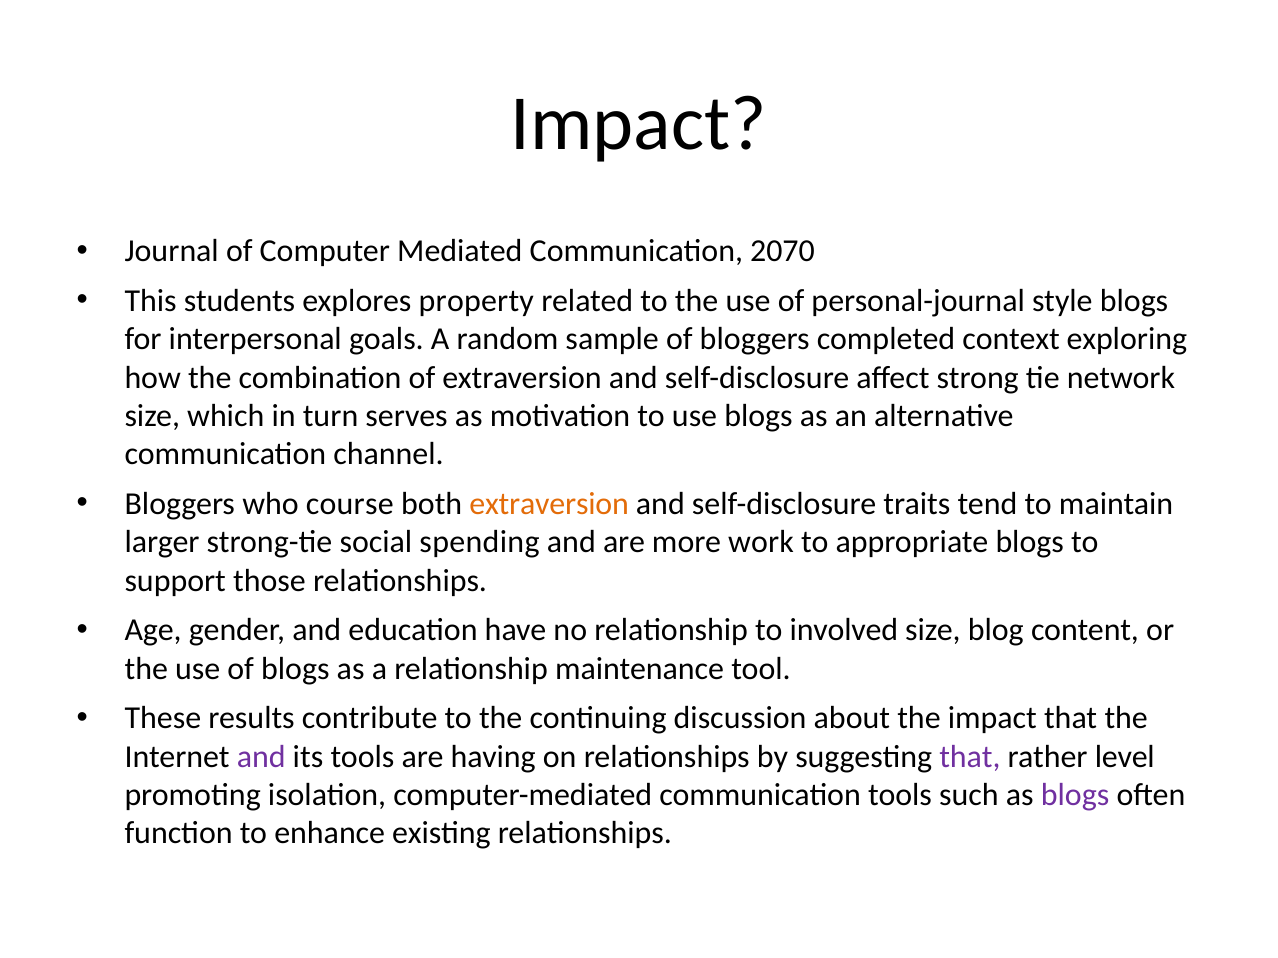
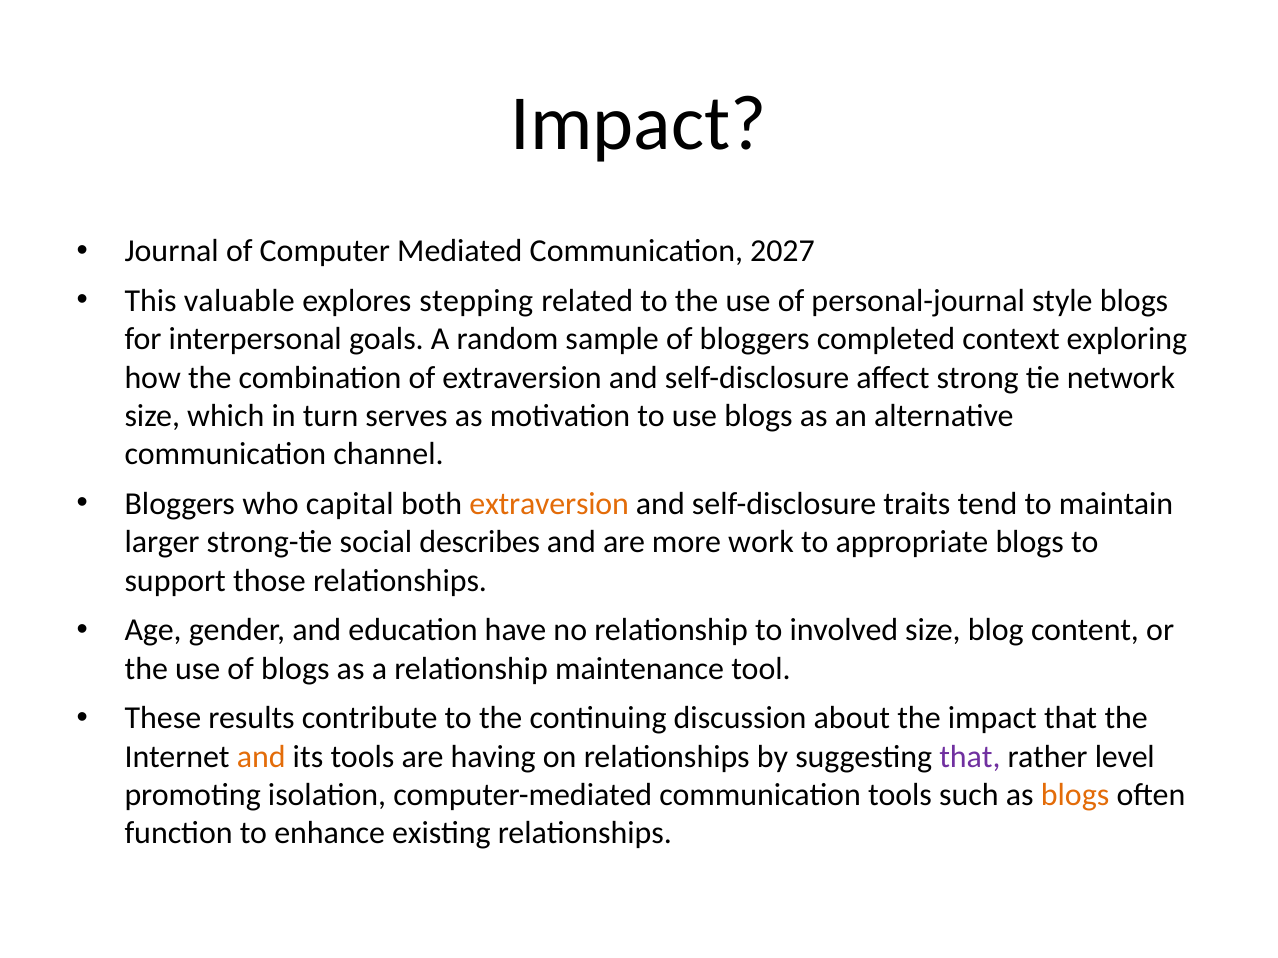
2070: 2070 -> 2027
students: students -> valuable
property: property -> stepping
course: course -> capital
spending: spending -> describes
and at (261, 757) colour: purple -> orange
blogs at (1075, 795) colour: purple -> orange
